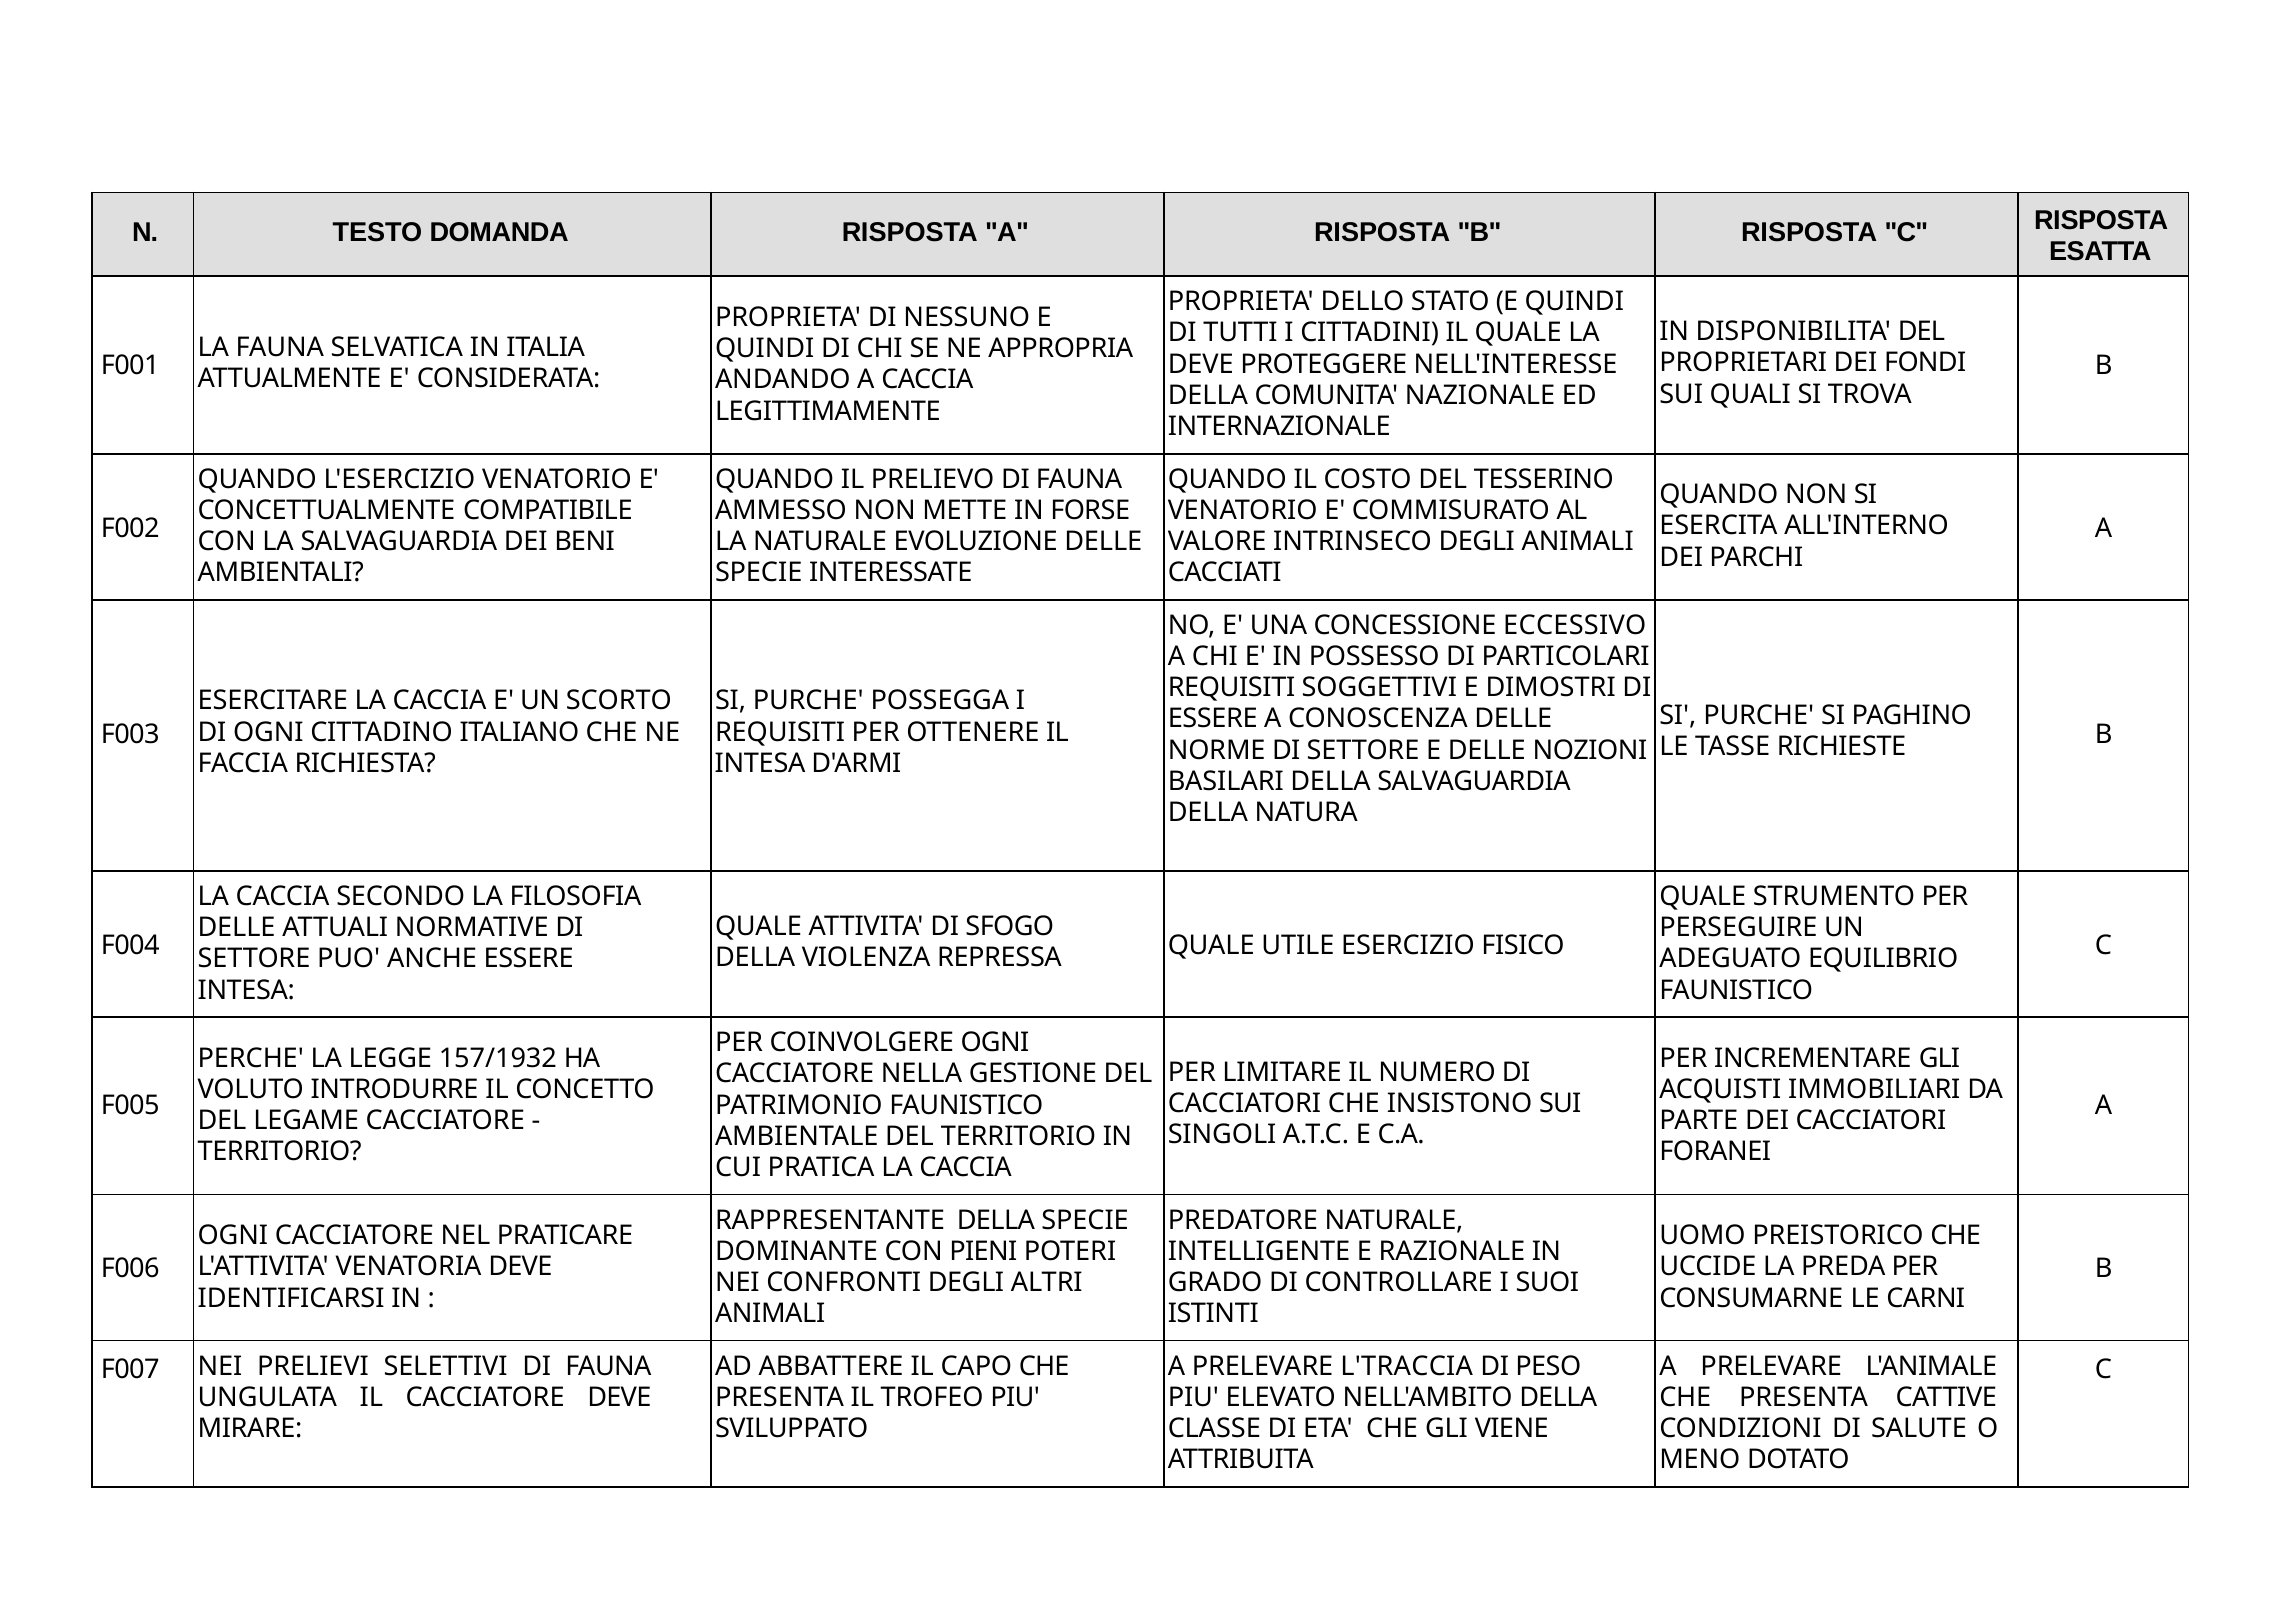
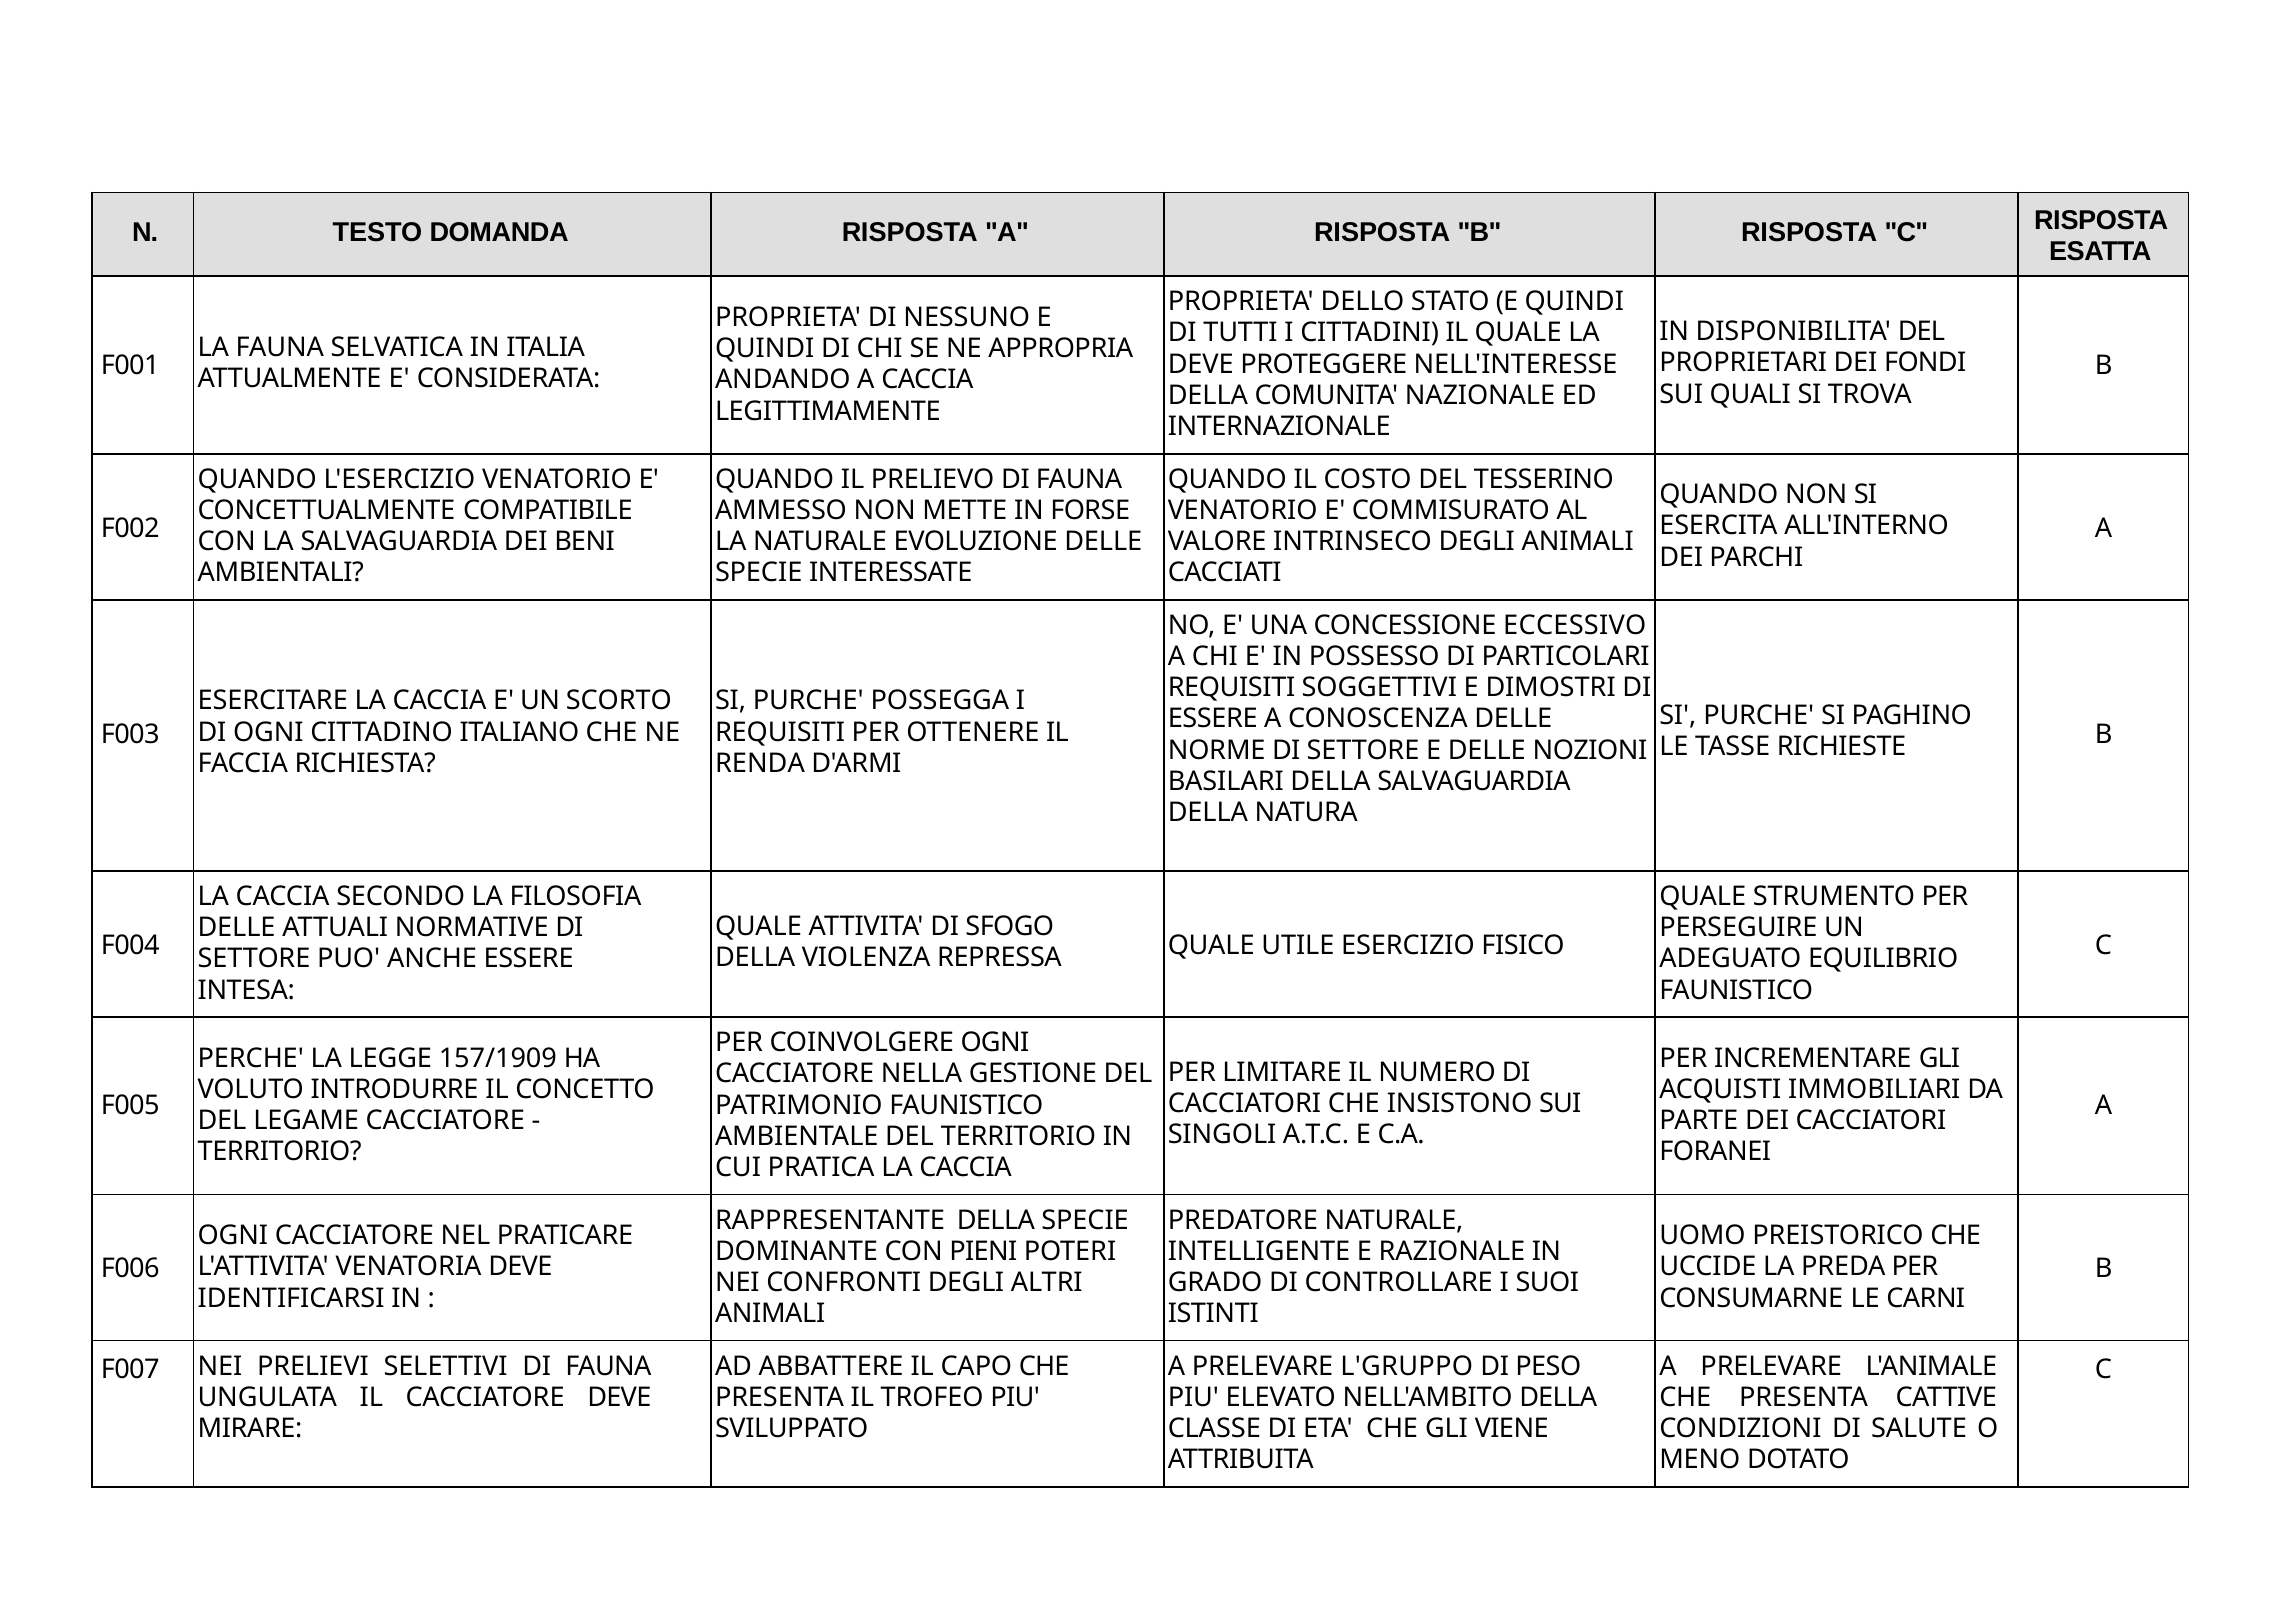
INTESA at (760, 763): INTESA -> RENDA
157/1932: 157/1932 -> 157/1909
L'TRACCIA: L'TRACCIA -> L'GRUPPO
